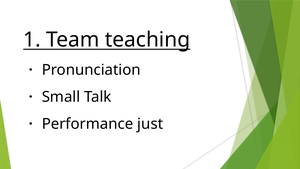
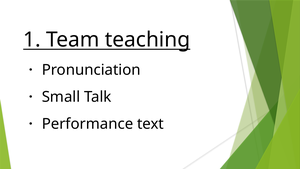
just: just -> text
